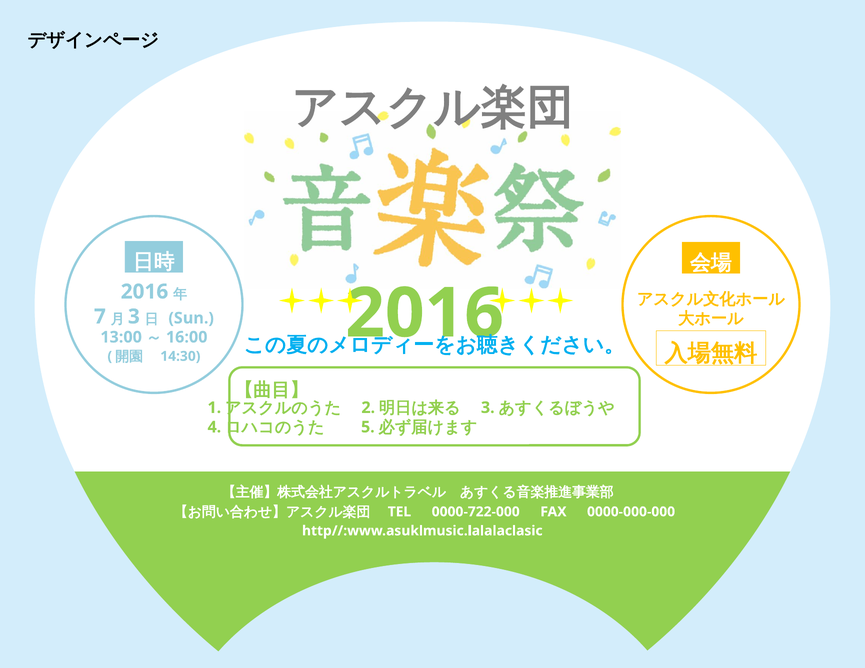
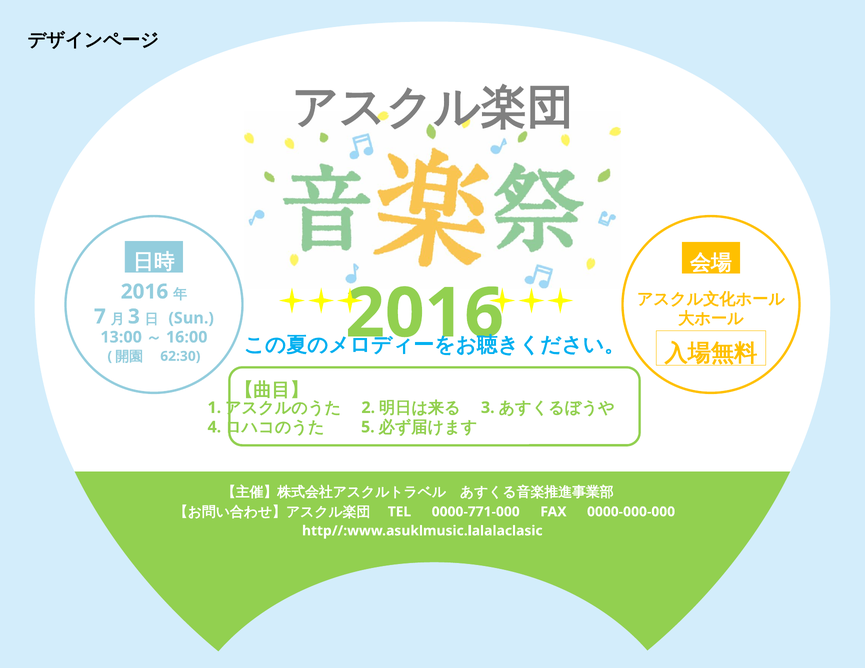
14:30: 14:30 -> 62:30
0000-722-000: 0000-722-000 -> 0000-771-000
